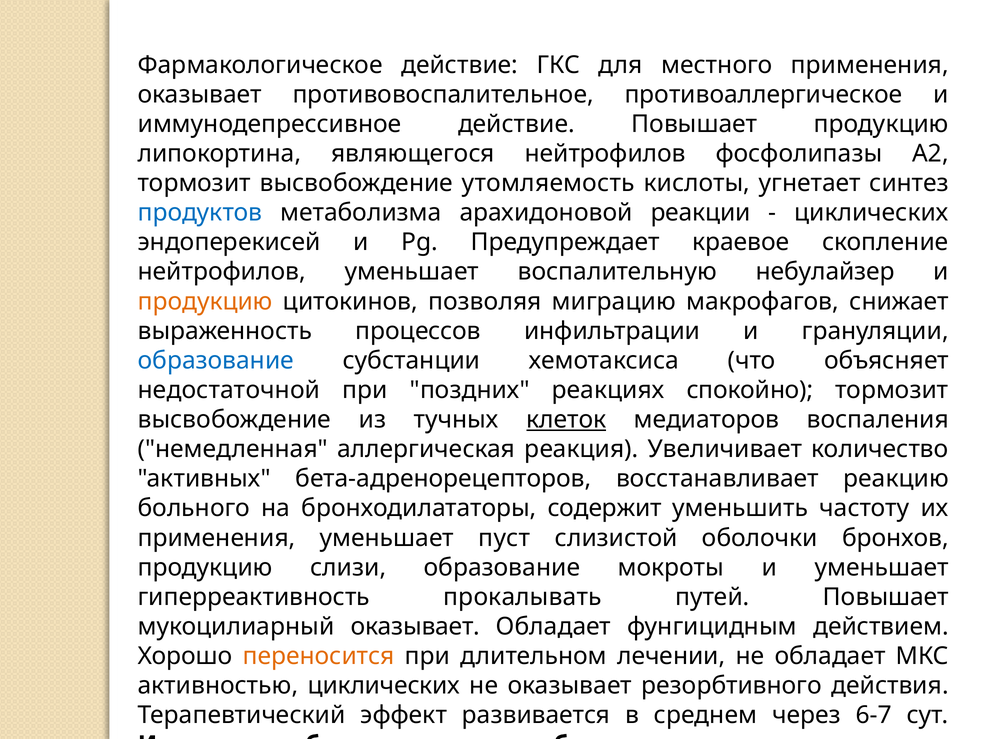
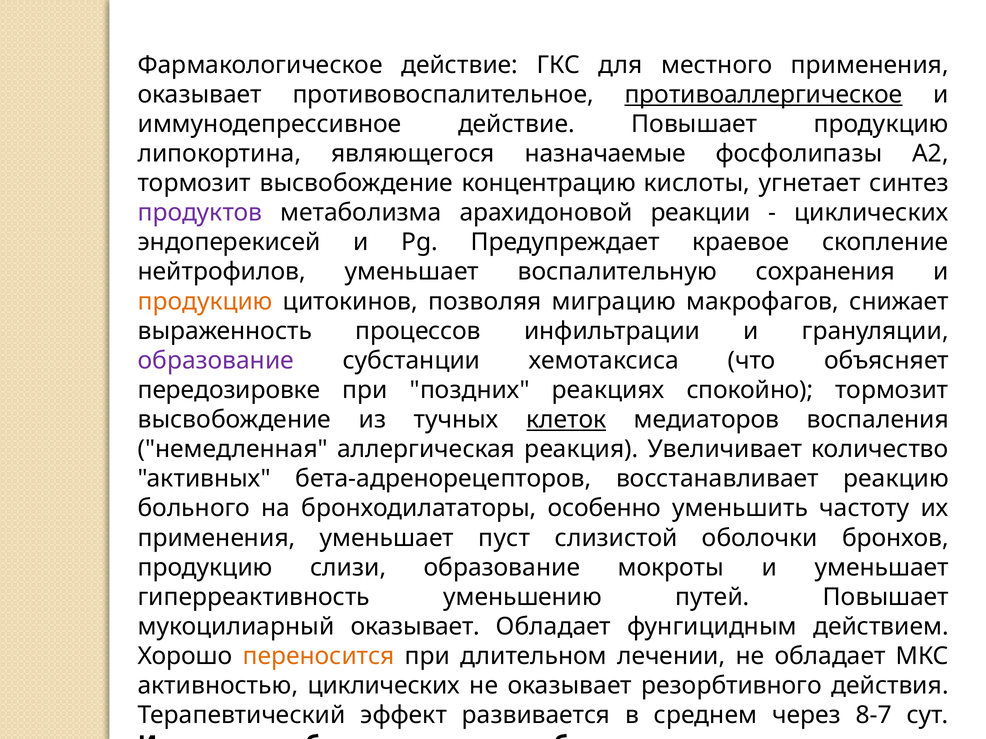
противоаллергическое underline: none -> present
являющегося нейтрофилов: нейтрофилов -> назначаемые
утомляемость: утомляемость -> концентрацию
продуктов colour: blue -> purple
небулайзер: небулайзер -> сохранения
образование at (216, 361) colour: blue -> purple
недостаточной: недостаточной -> передозировке
содержит: содержит -> особенно
прокалывать: прокалывать -> уменьшению
6-7: 6-7 -> 8-7
